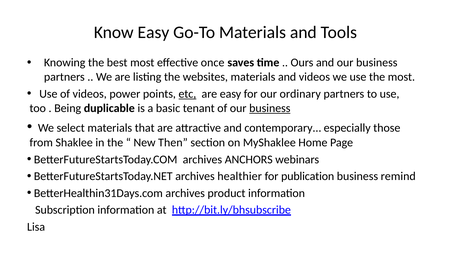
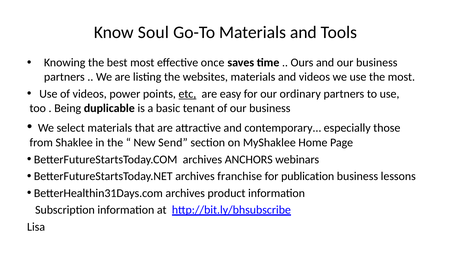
Know Easy: Easy -> Soul
business at (270, 108) underline: present -> none
Then: Then -> Send
healthier: healthier -> franchise
remind: remind -> lessons
